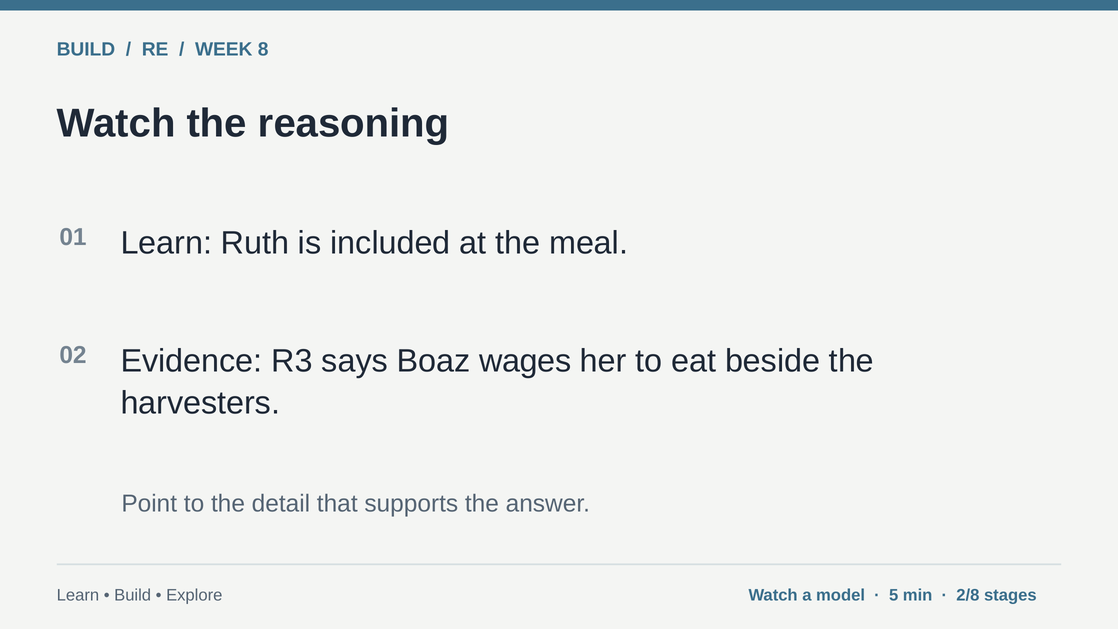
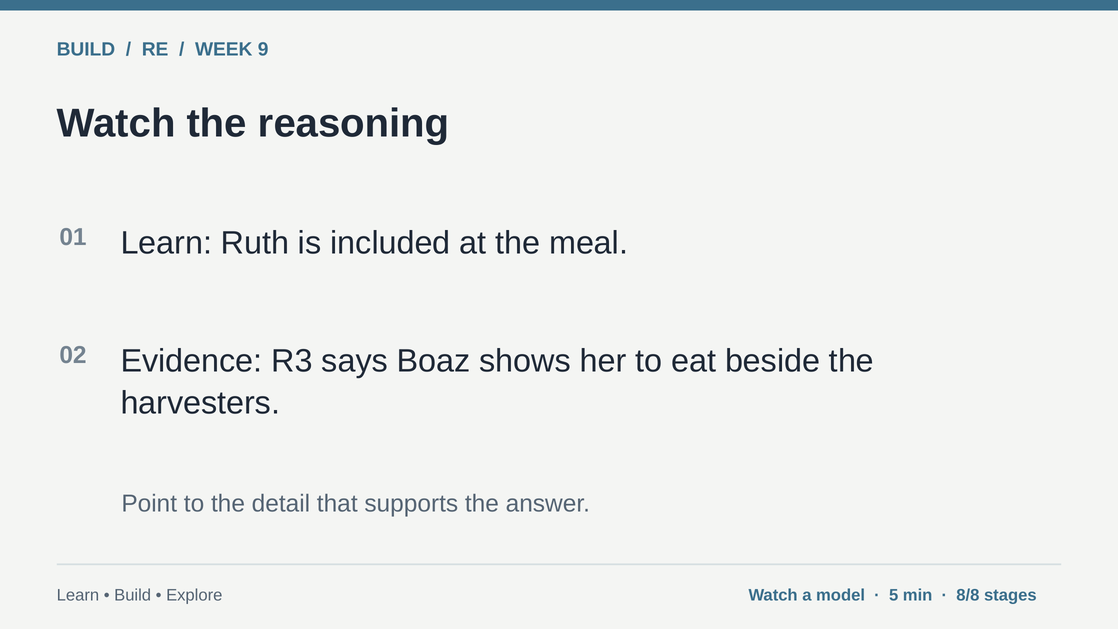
8: 8 -> 9
wages: wages -> shows
2/8: 2/8 -> 8/8
